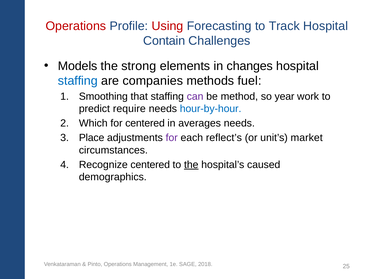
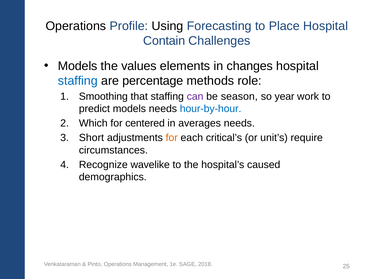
Operations at (76, 26) colour: red -> black
Using colour: red -> black
Track: Track -> Place
strong: strong -> values
companies: companies -> percentage
fuel: fuel -> role
method: method -> season
predict require: require -> models
Place: Place -> Short
for at (172, 138) colour: purple -> orange
reflect’s: reflect’s -> critical’s
market: market -> require
Recognize centered: centered -> wavelike
the at (191, 165) underline: present -> none
